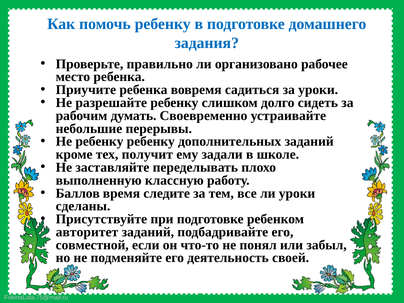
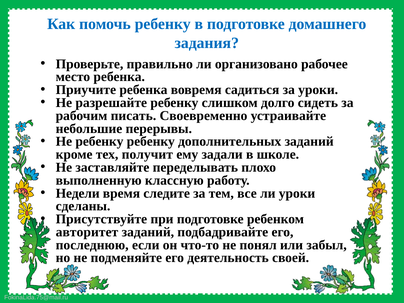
думать: думать -> писать
Баллов: Баллов -> Недели
совместной: совместной -> последнюю
